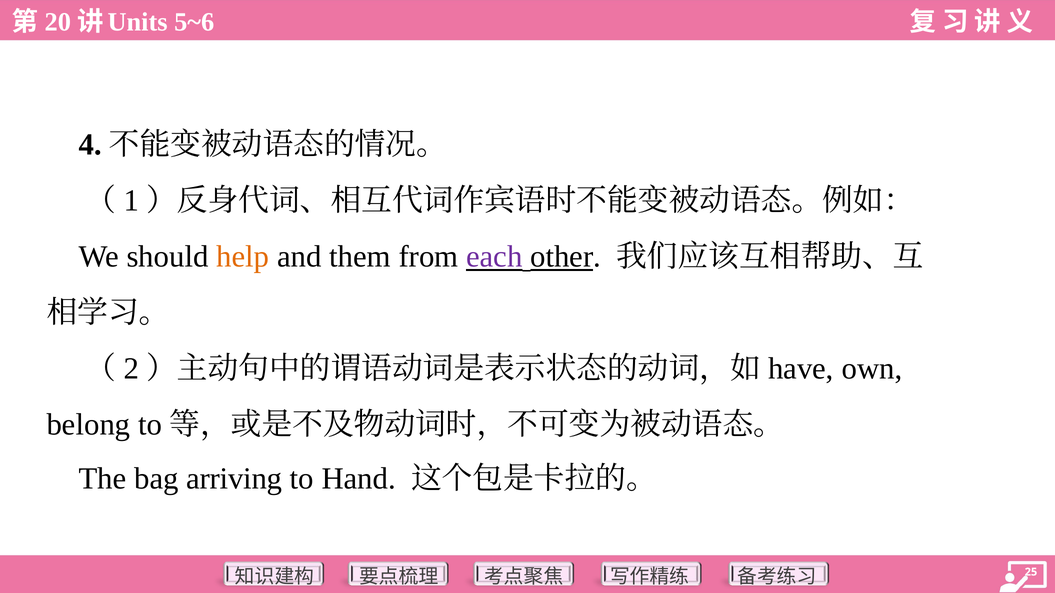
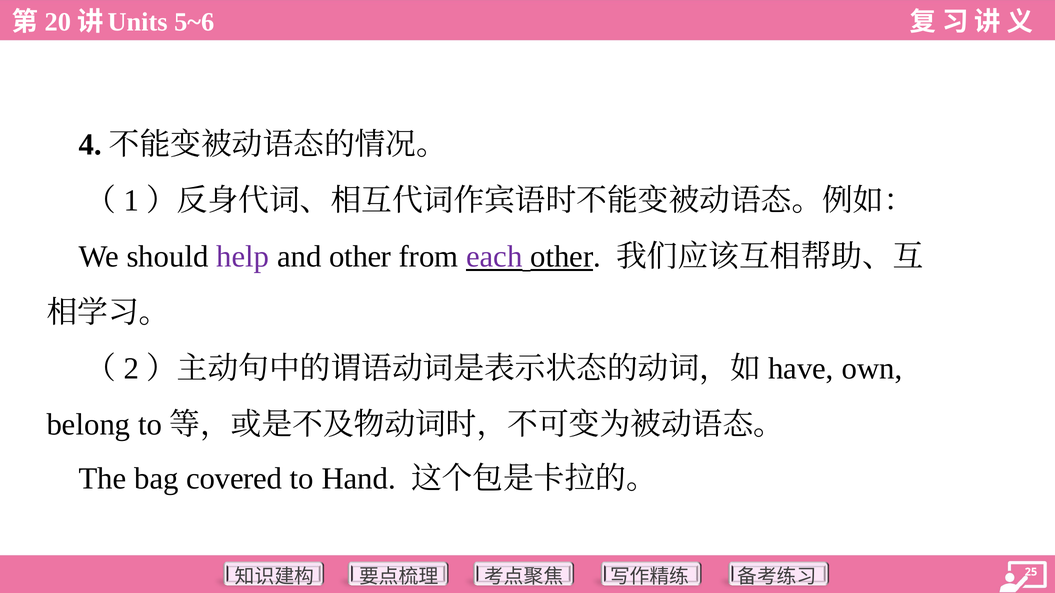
help colour: orange -> purple
and them: them -> other
arriving: arriving -> covered
